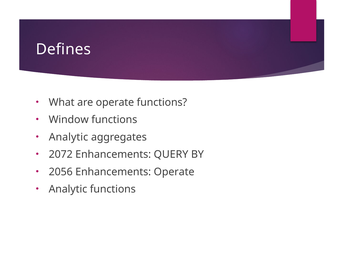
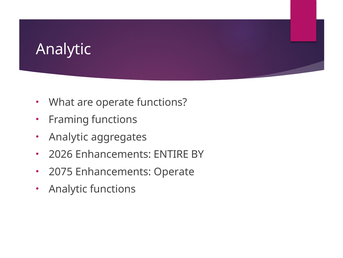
Defines at (63, 49): Defines -> Analytic
Window: Window -> Framing
2072: 2072 -> 2026
QUERY: QUERY -> ENTIRE
2056: 2056 -> 2075
